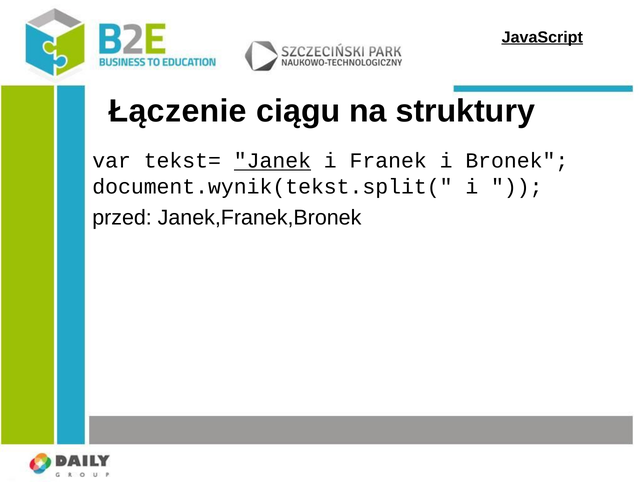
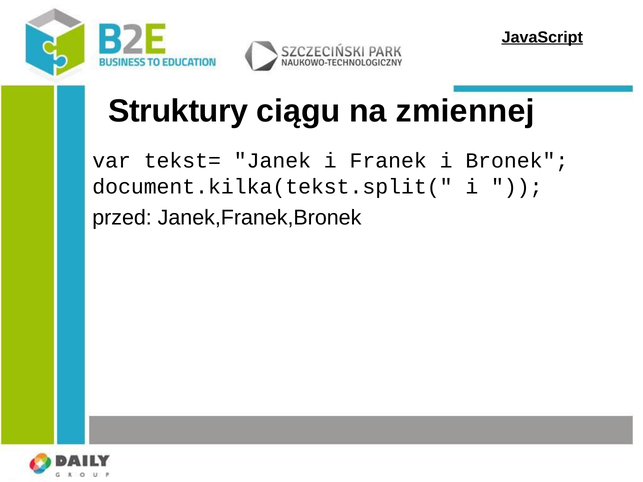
Łączenie: Łączenie -> Struktury
struktury: struktury -> zmiennej
Janek underline: present -> none
document.wynik(tekst.split(: document.wynik(tekst.split( -> document.kilka(tekst.split(
